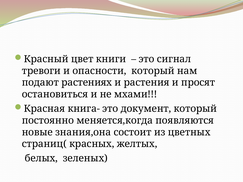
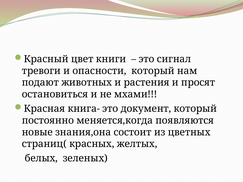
растениях: растениях -> животных
